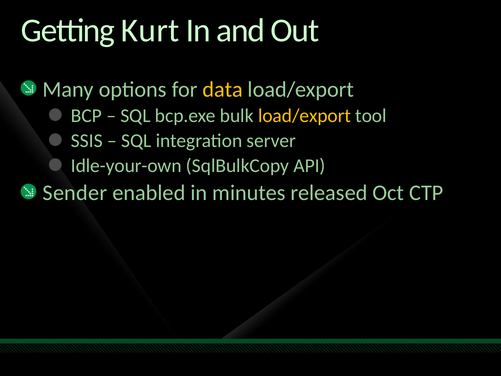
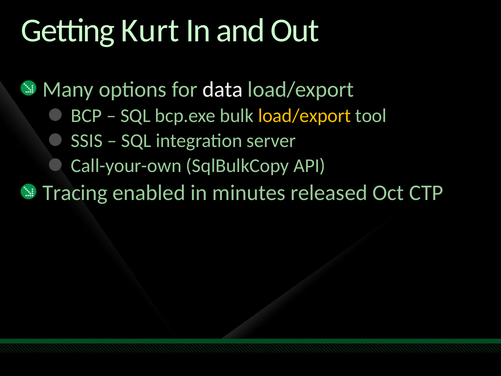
data colour: yellow -> white
Idle-your-own: Idle-your-own -> Call-your-own
Sender: Sender -> Tracing
